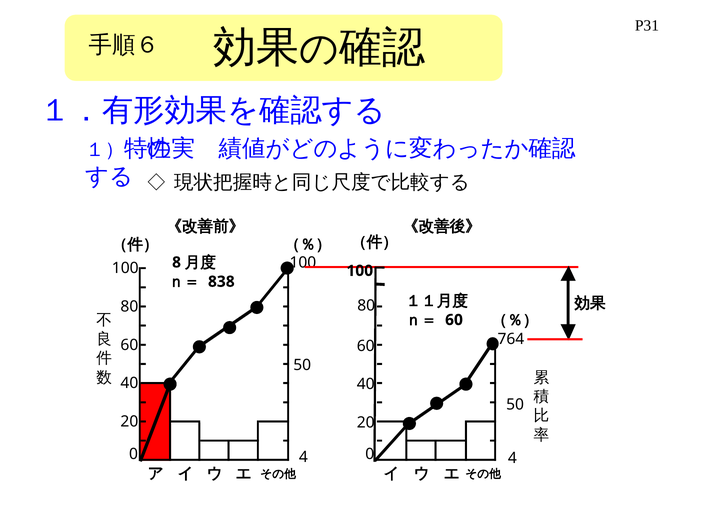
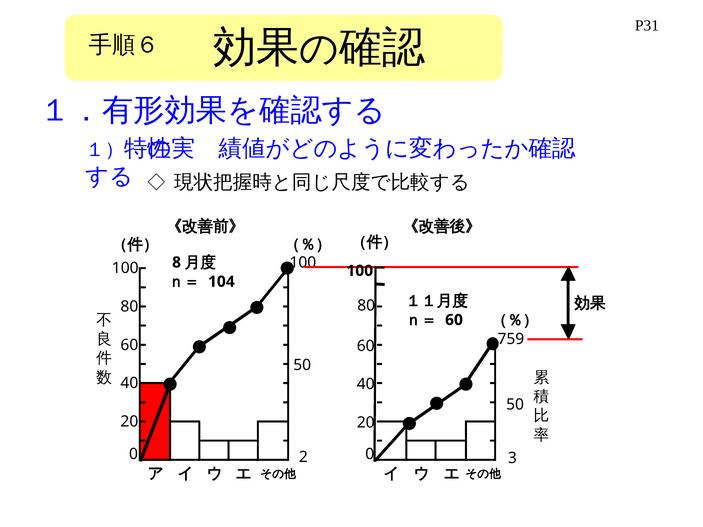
838: 838 -> 104
764: 764 -> 759
4 at (303, 457): 4 -> 2
4 at (512, 458): 4 -> 3
